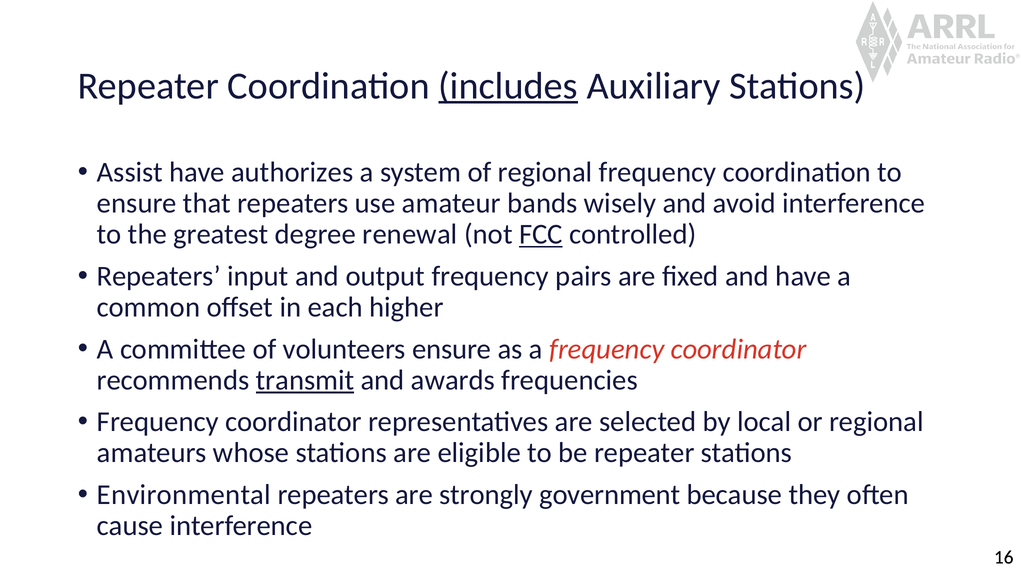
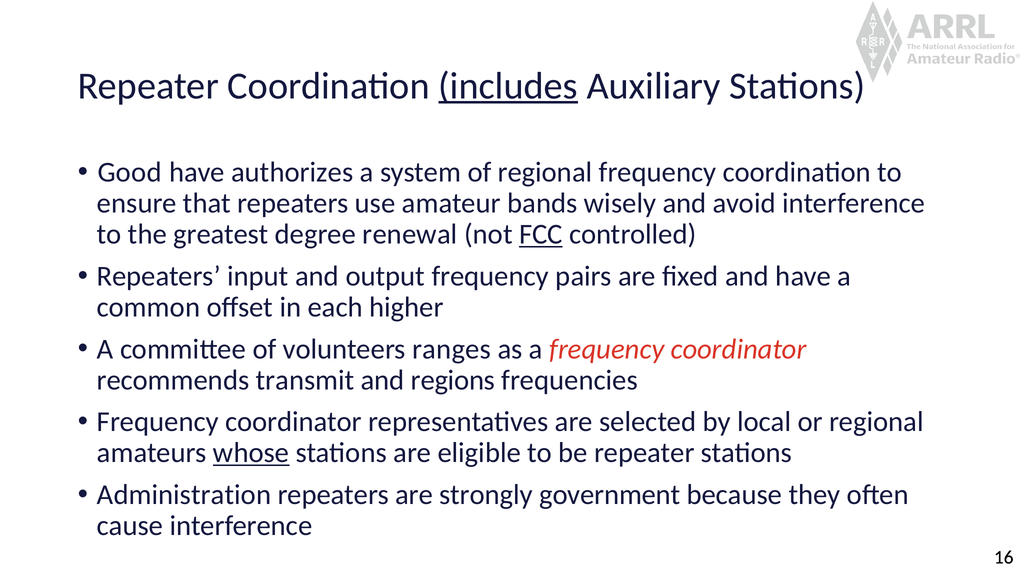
Assist: Assist -> Good
volunteers ensure: ensure -> ranges
transmit underline: present -> none
awards: awards -> regions
whose underline: none -> present
Environmental: Environmental -> Administration
